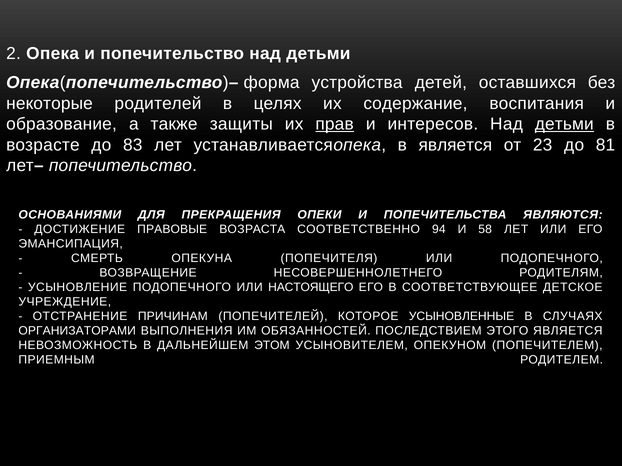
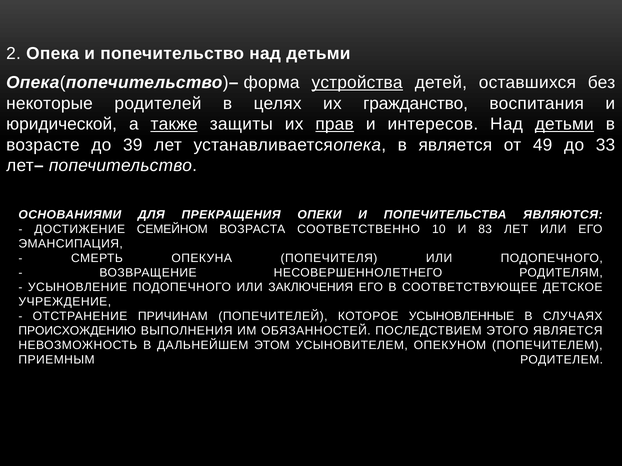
устройства underline: none -> present
содержание: содержание -> гражданство
образование: образование -> юридической
также underline: none -> present
83: 83 -> 39
23: 23 -> 49
81: 81 -> 33
ПРАВОВЫЕ: ПРАВОВЫЕ -> СЕМЕЙНОМ
94: 94 -> 10
58: 58 -> 83
НАСТОЯЩЕГО: НАСТОЯЩЕГО -> ЗАКЛЮЧЕНИЯ
ОРГАНИЗАТОРАМИ: ОРГАНИЗАТОРАМИ -> ПРОИСХОЖДЕНИЮ
